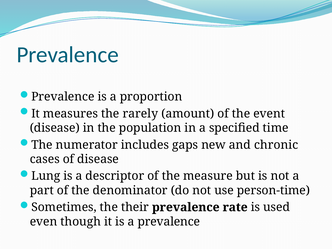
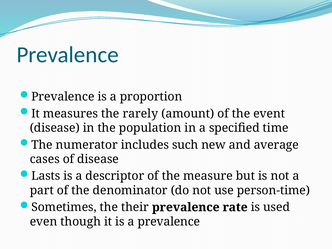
gaps: gaps -> such
chronic: chronic -> average
Lung: Lung -> Lasts
